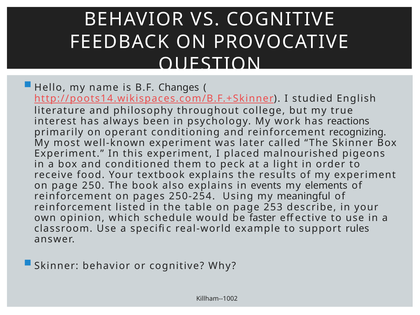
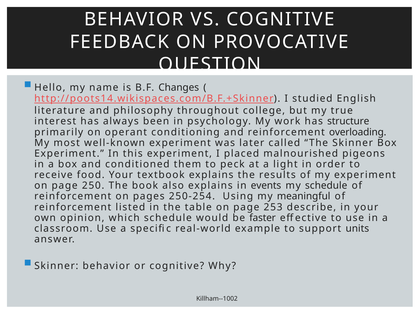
reactions: reactions -> structure
recognizing: recognizing -> overloading
my elements: elements -> schedule
rules: rules -> units
